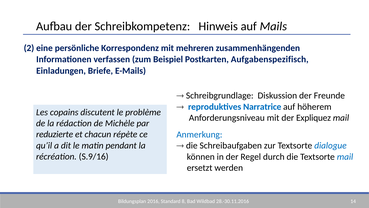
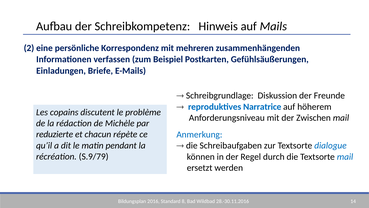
Aufgabenspezifisch: Aufgabenspezifisch -> Gefühlsäußerungen
Expliquez: Expliquez -> Zwischen
S.9/16: S.9/16 -> S.9/79
